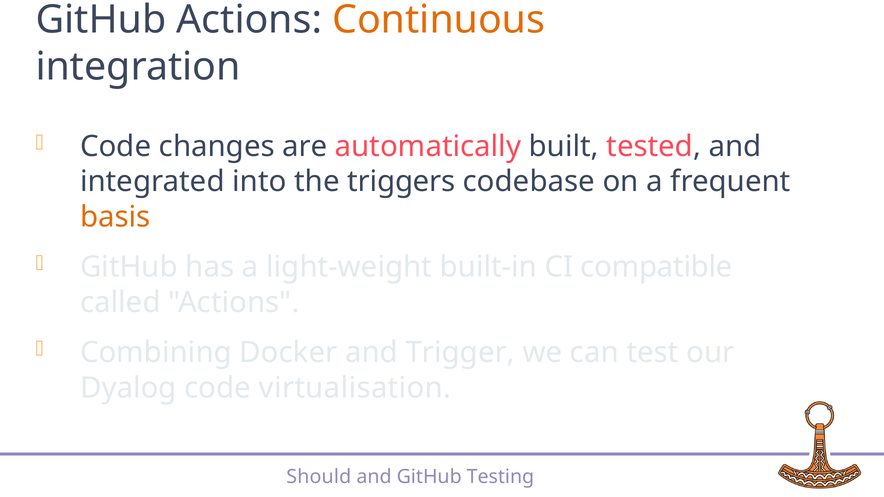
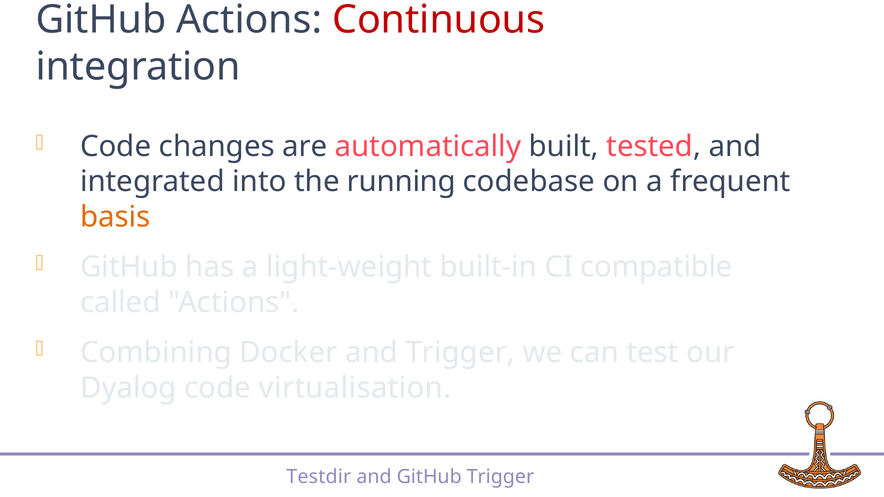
Continuous colour: orange -> red
triggers: triggers -> running
Should: Should -> Testdir
GitHub Testing: Testing -> Trigger
